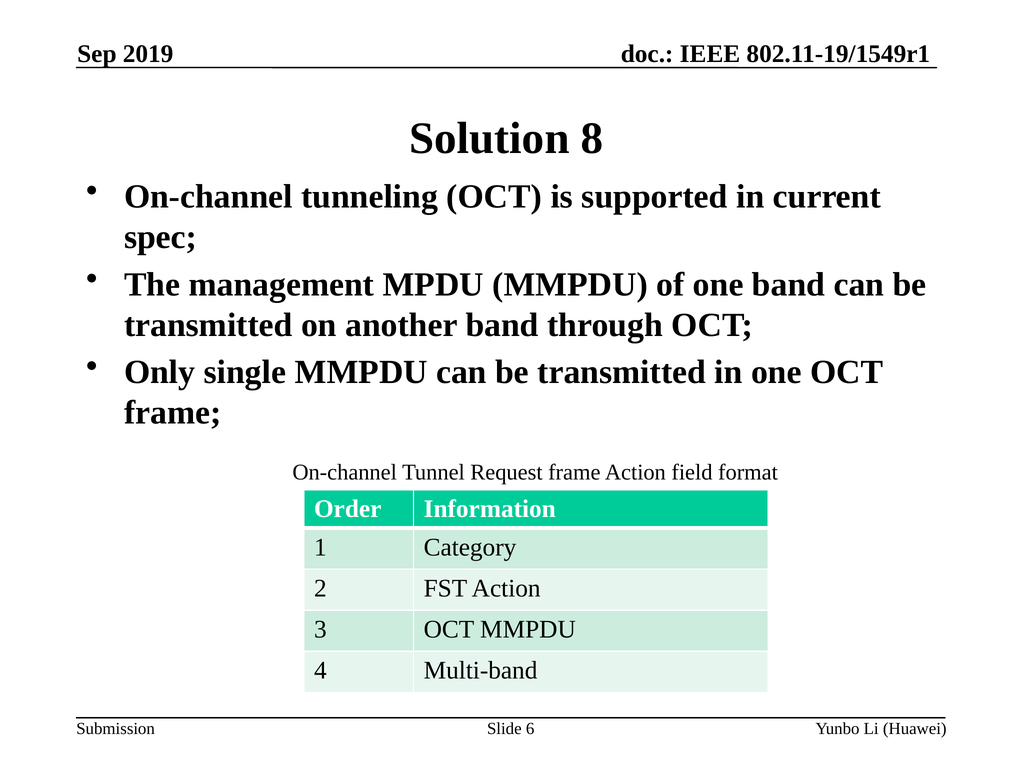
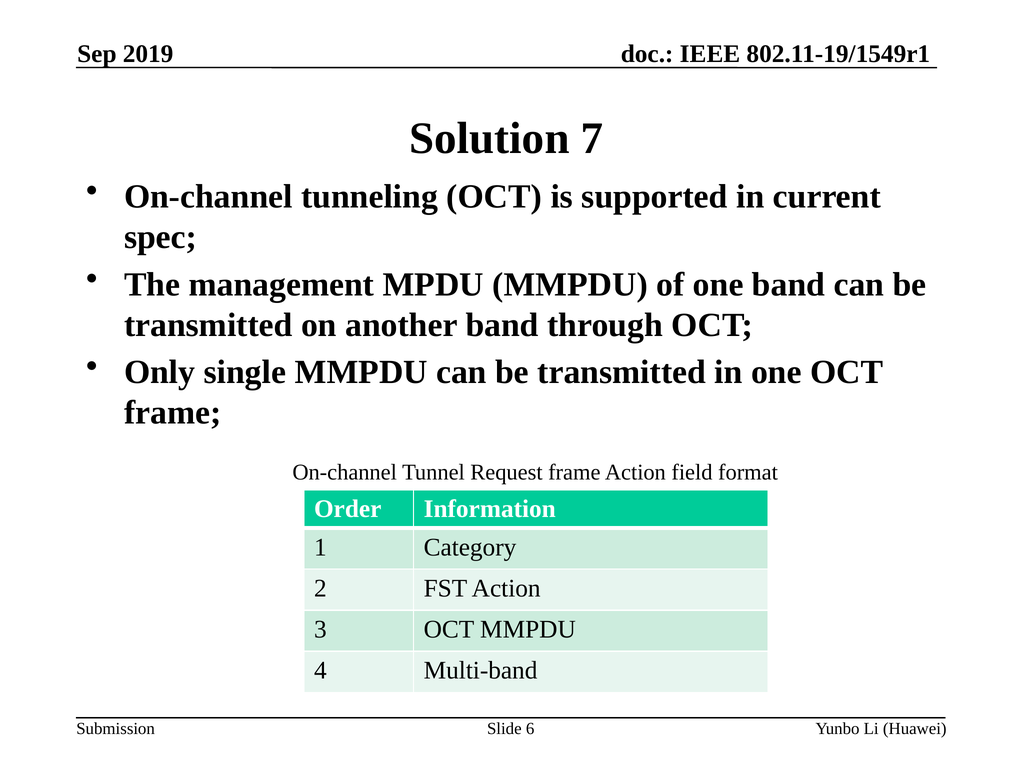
8: 8 -> 7
